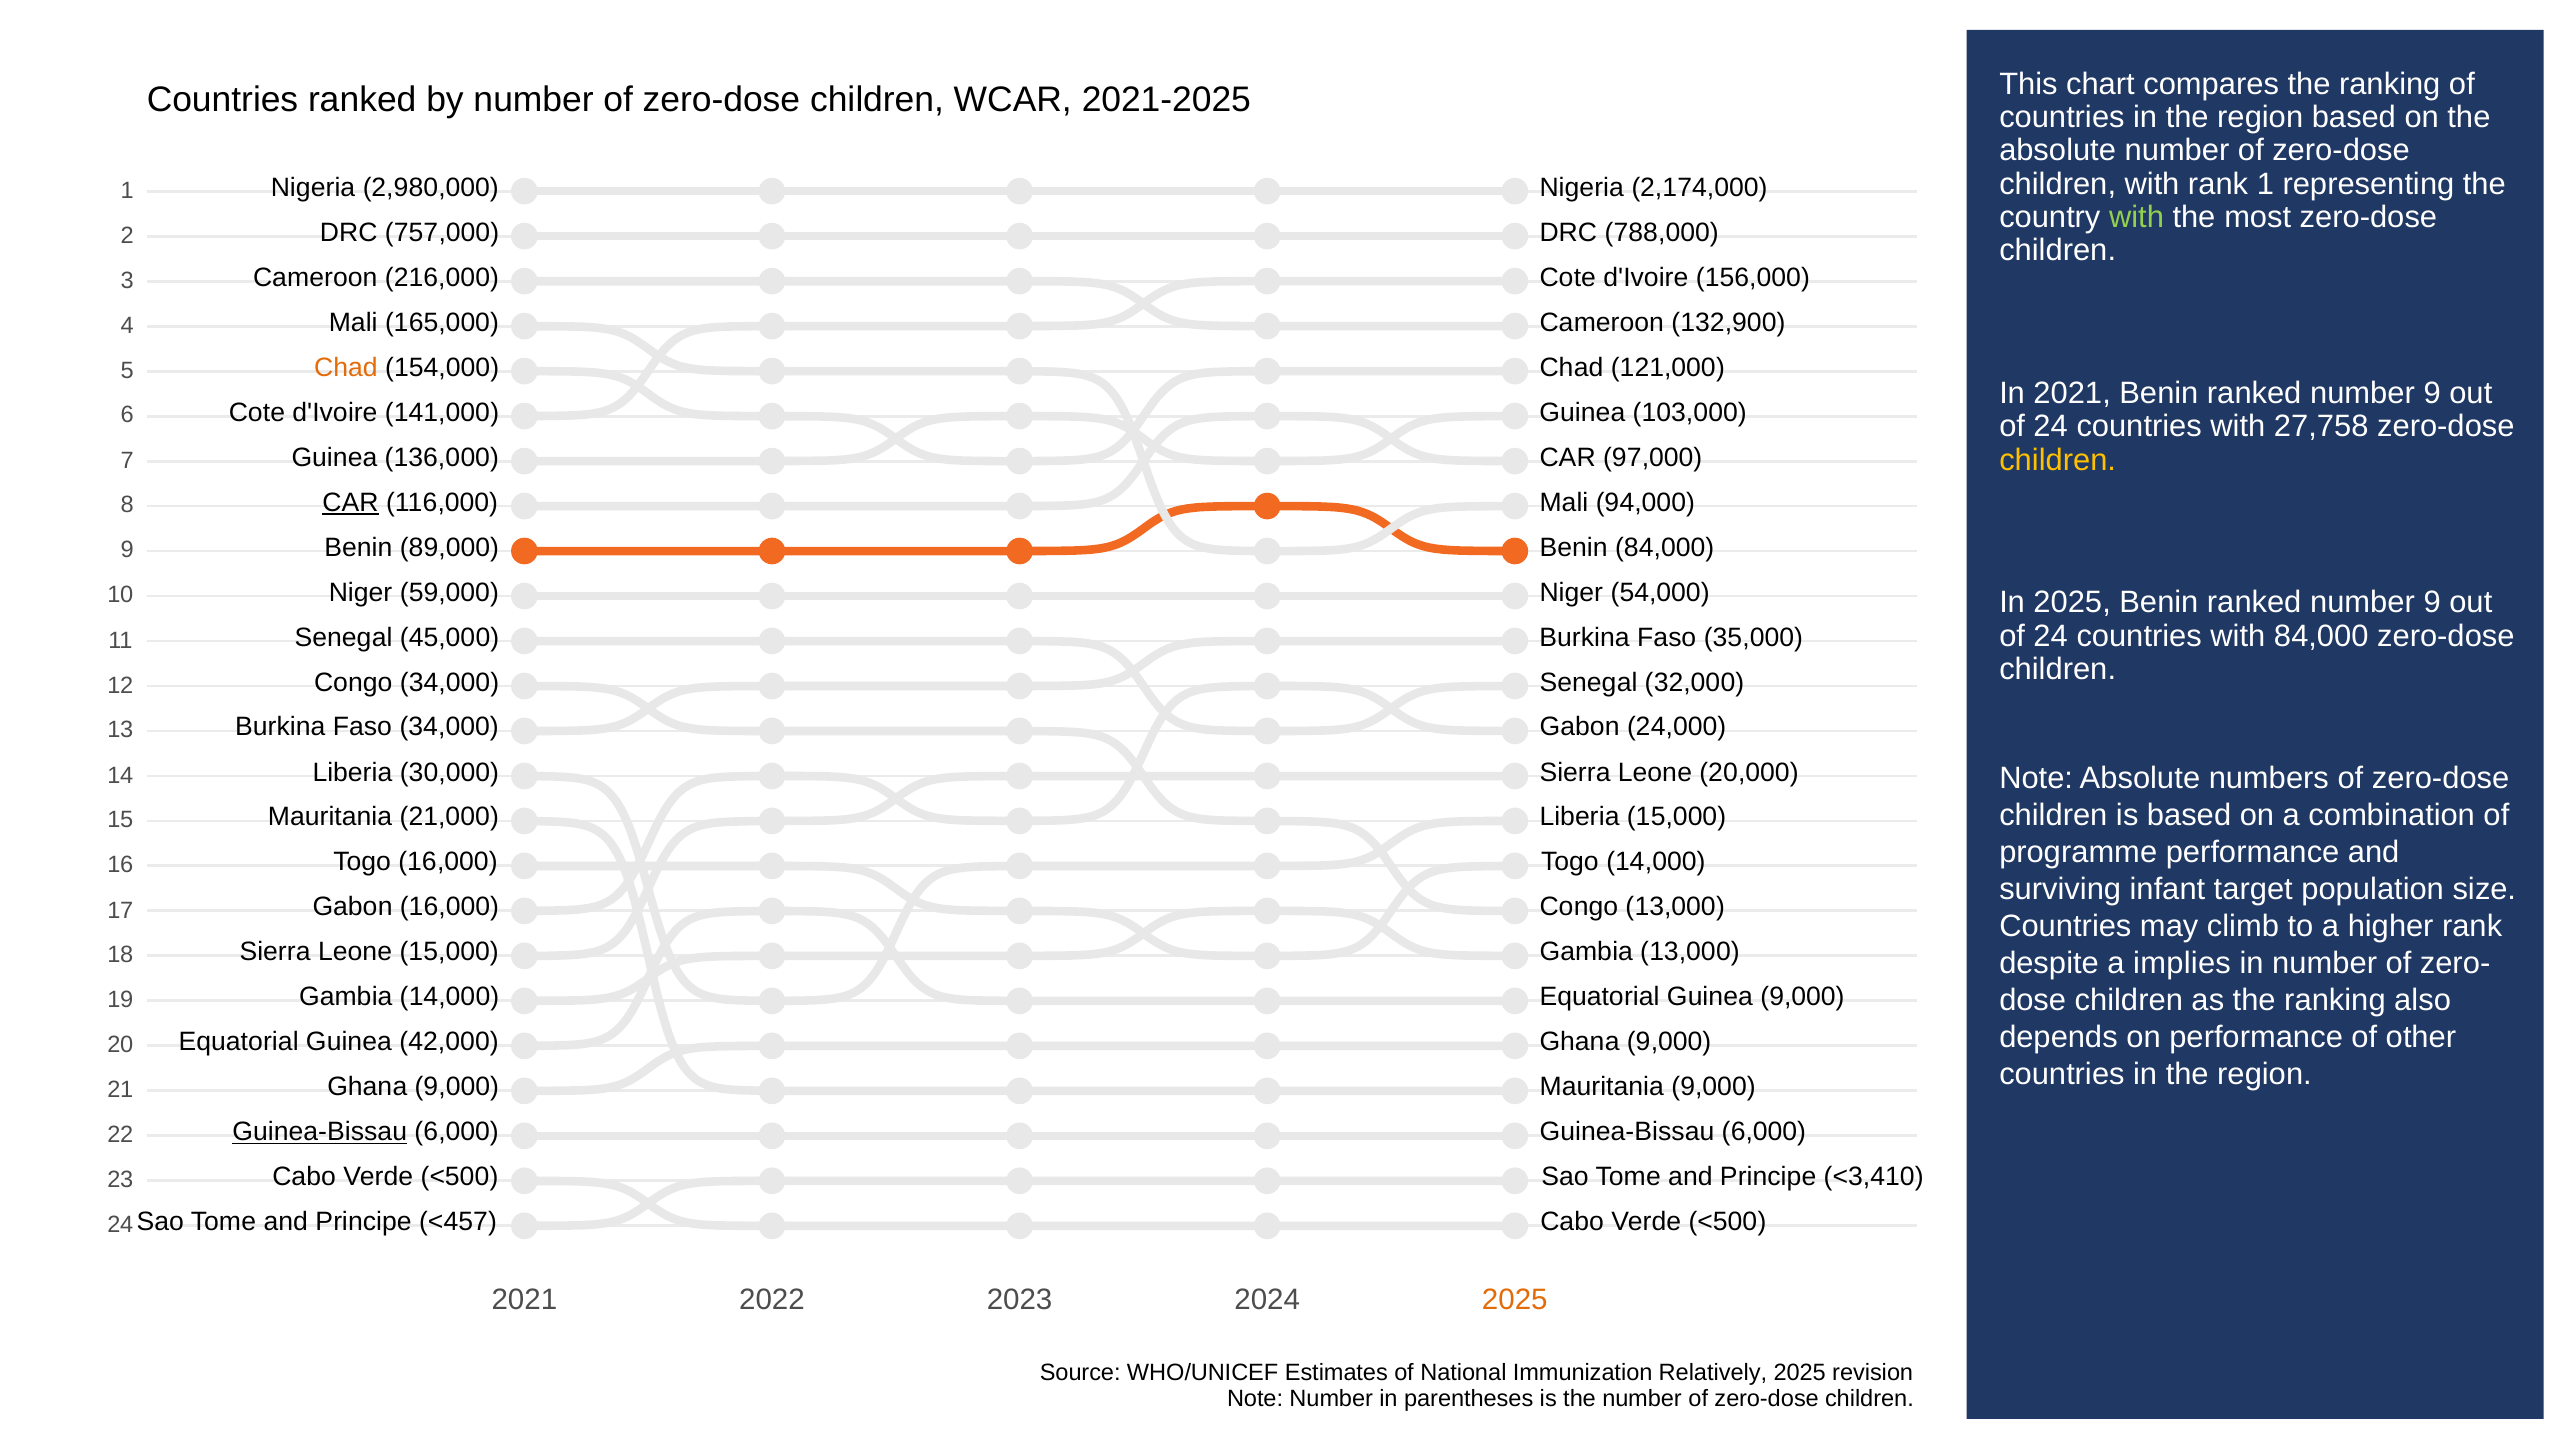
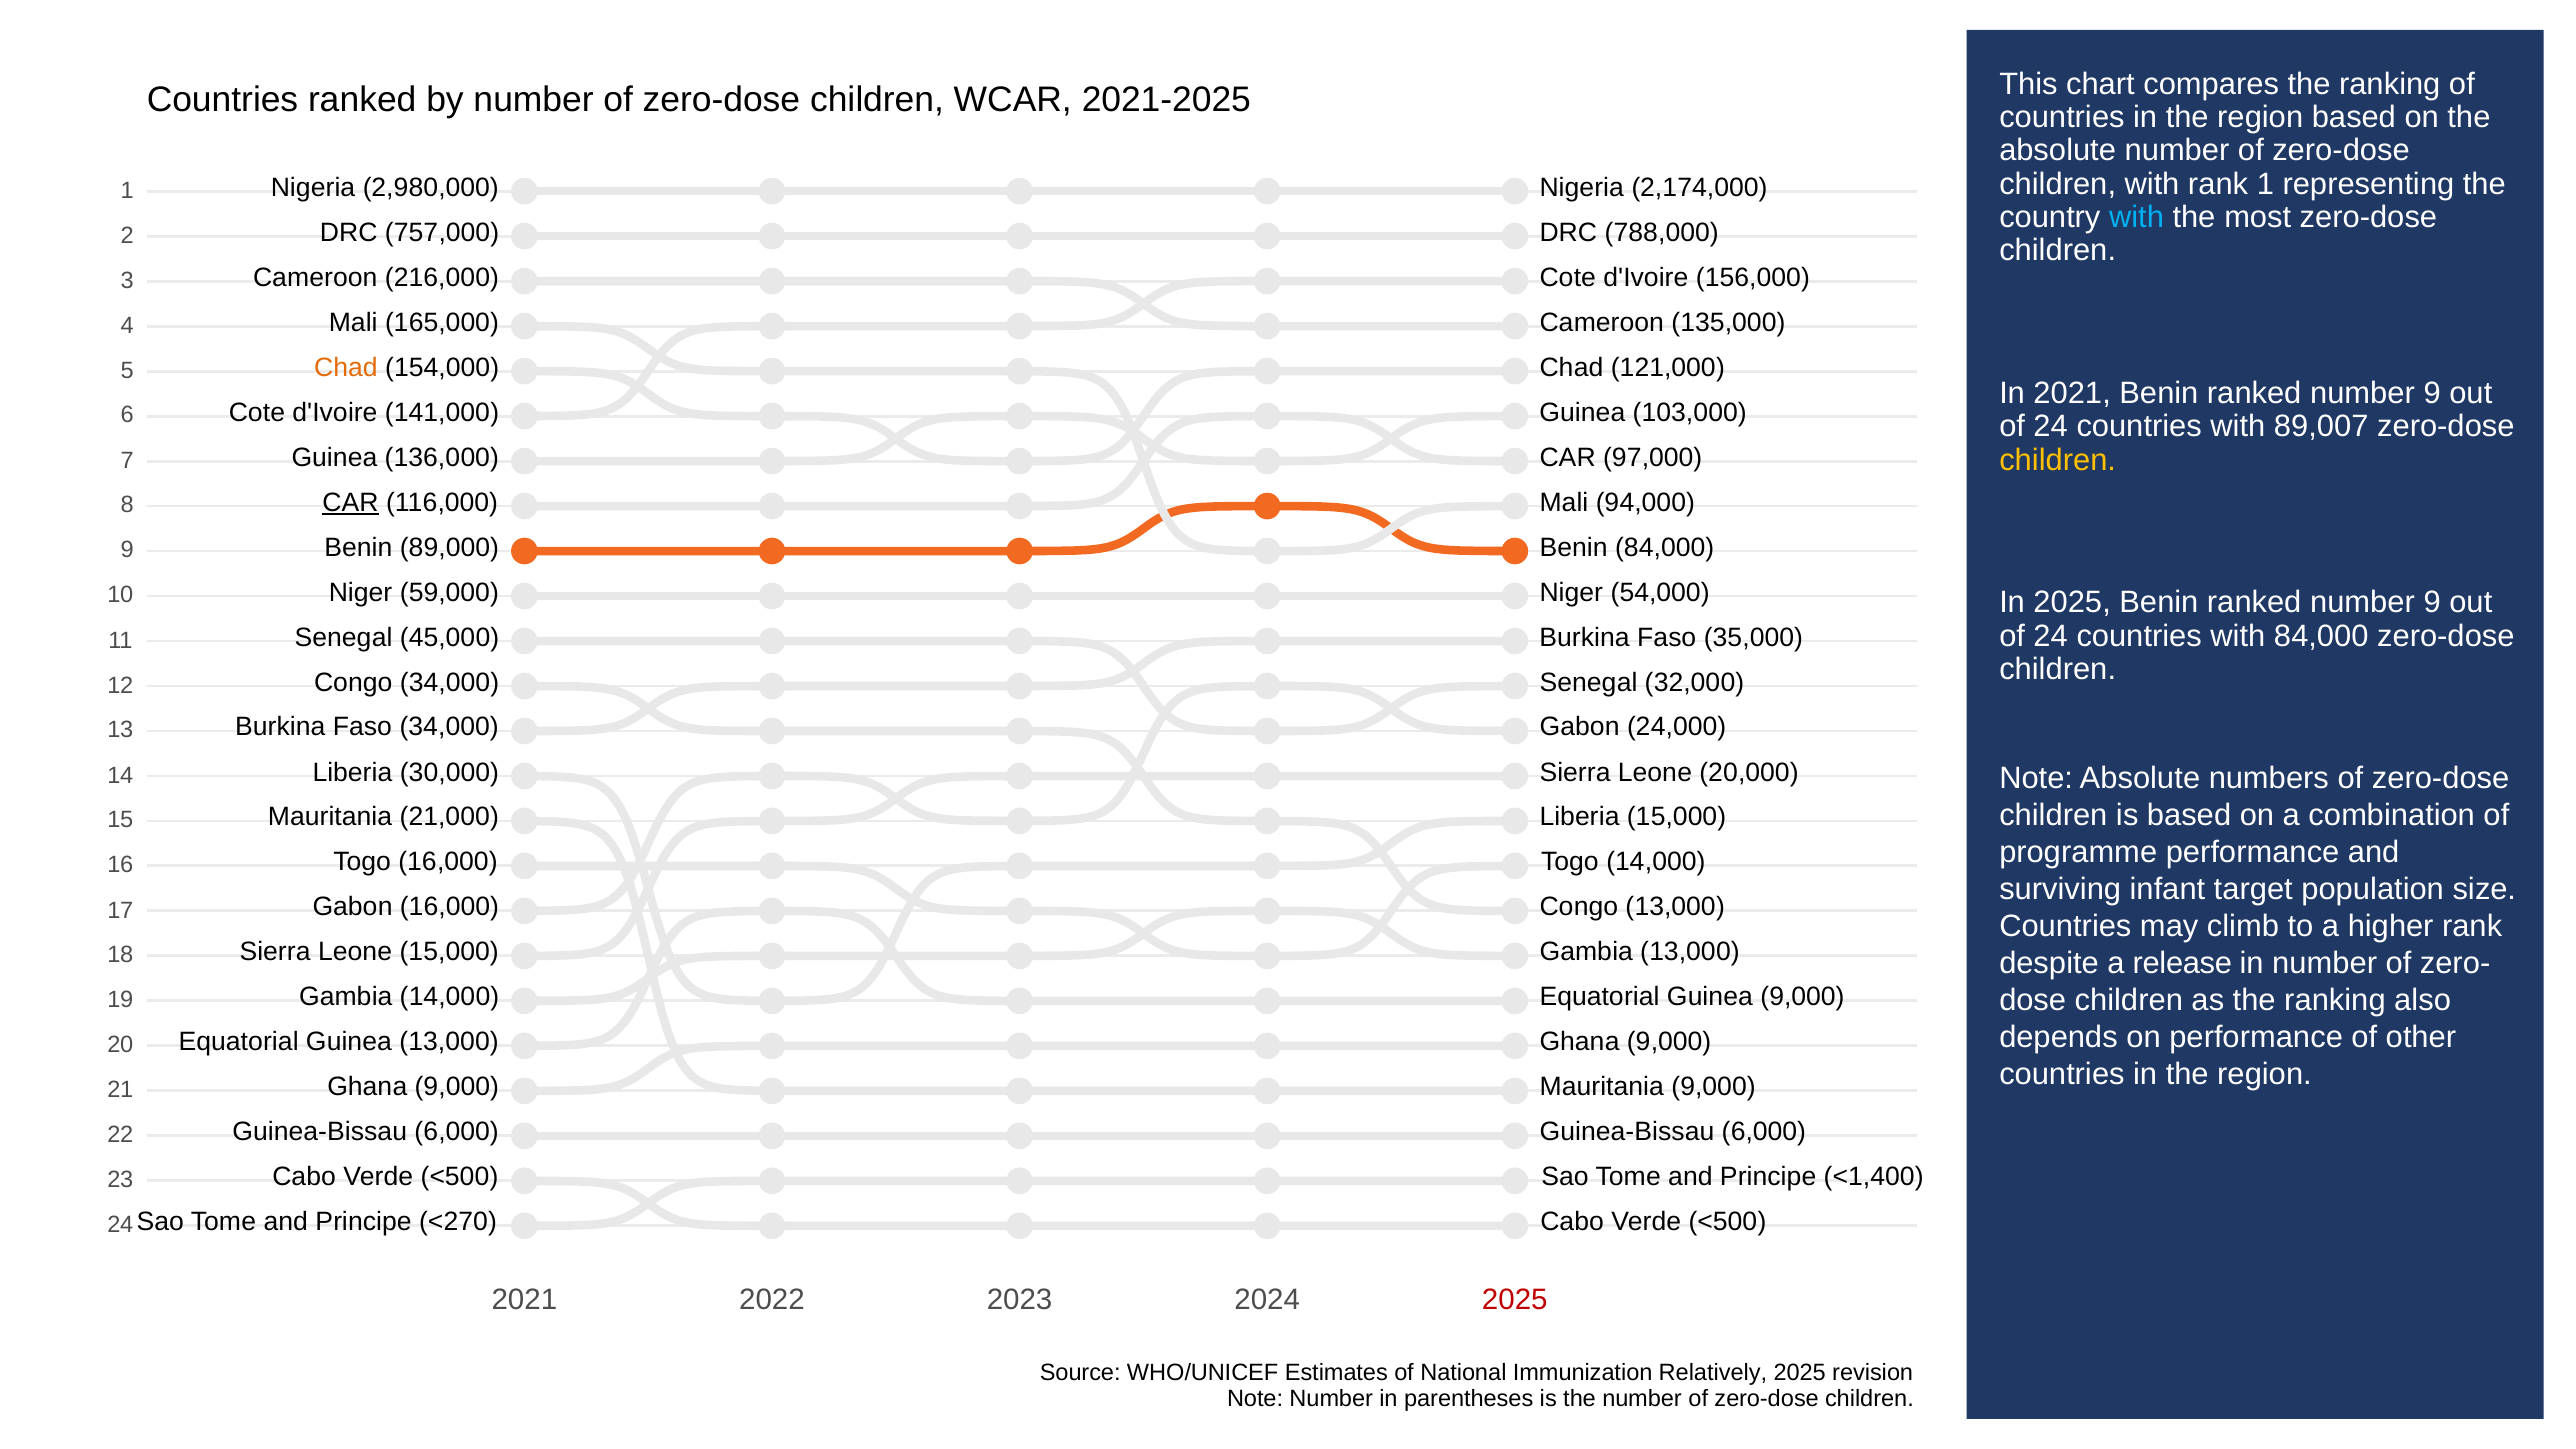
with at (2137, 217) colour: light green -> light blue
132,900: 132,900 -> 135,000
27,758: 27,758 -> 89,007
implies: implies -> release
Guinea 42,000: 42,000 -> 13,000
Guinea-Bissau at (320, 1132) underline: present -> none
<3,410: <3,410 -> <1,400
<457: <457 -> <270
2025 at (1515, 1300) colour: orange -> red
